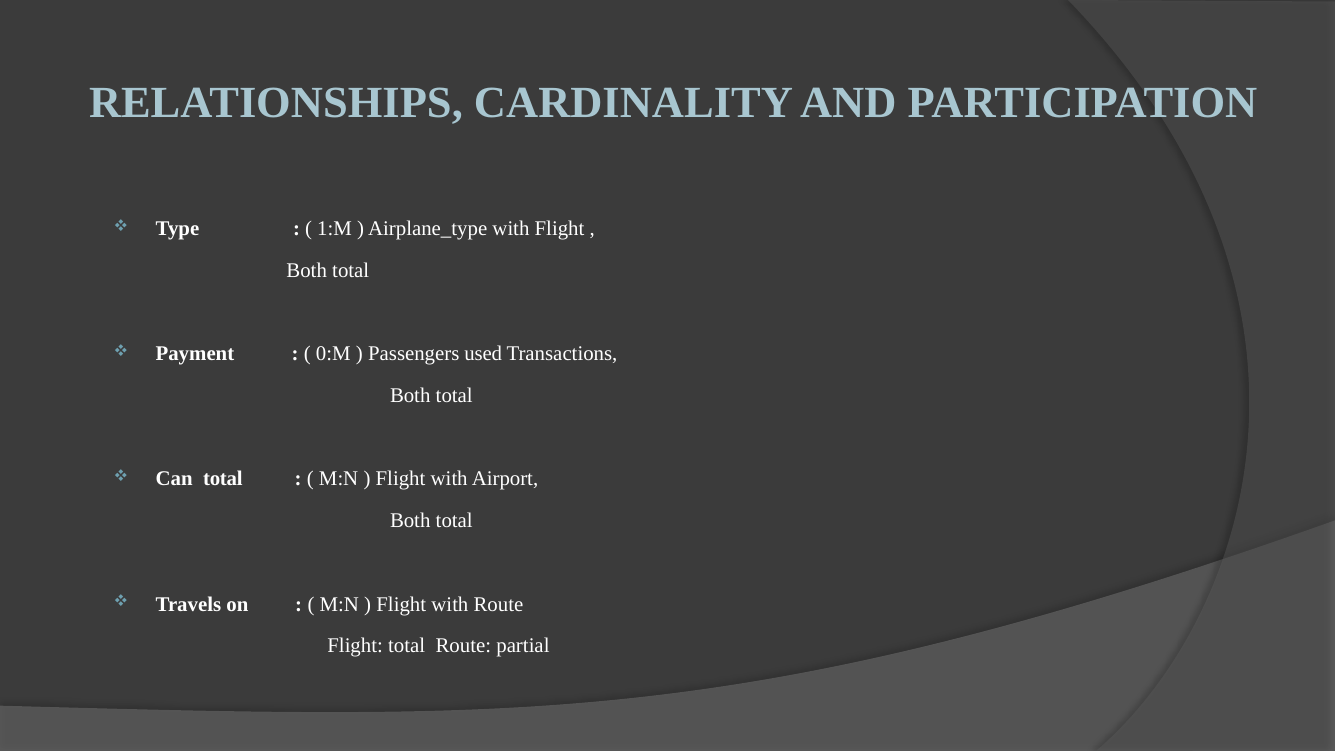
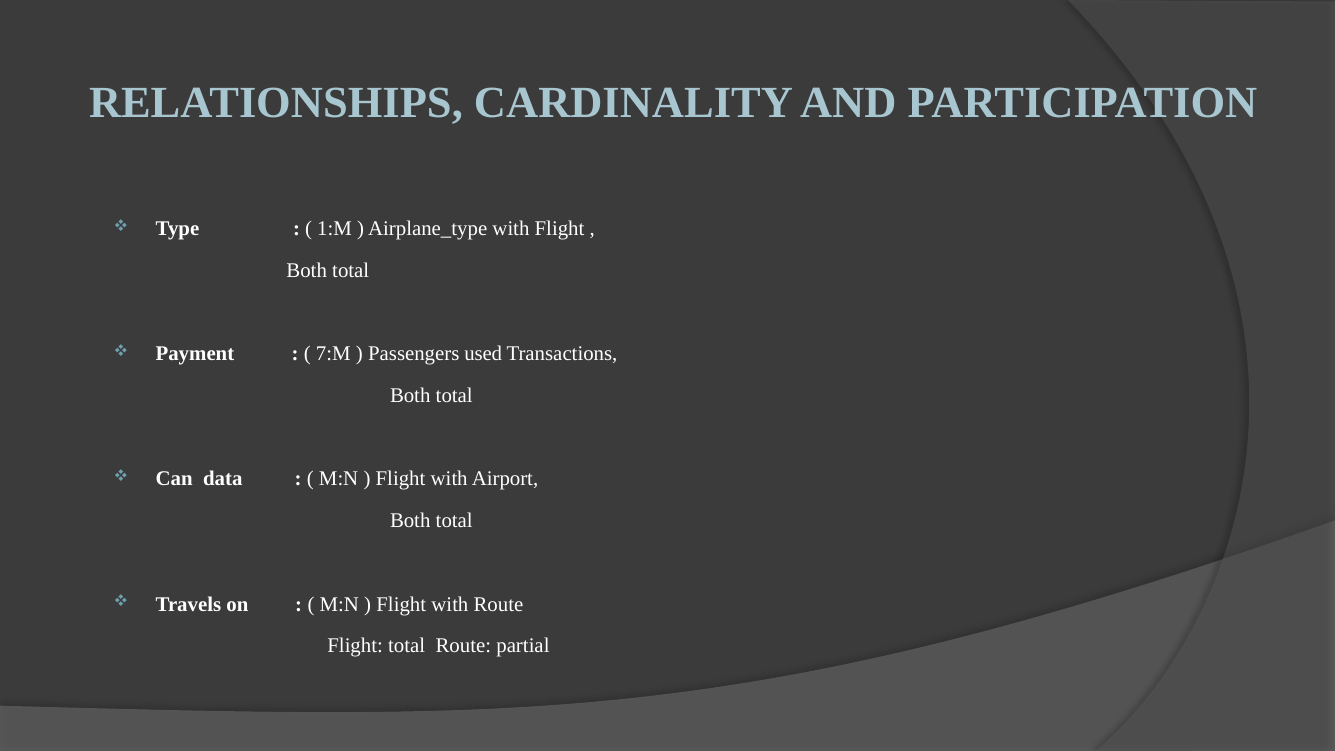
0:M: 0:M -> 7:M
Can total: total -> data
